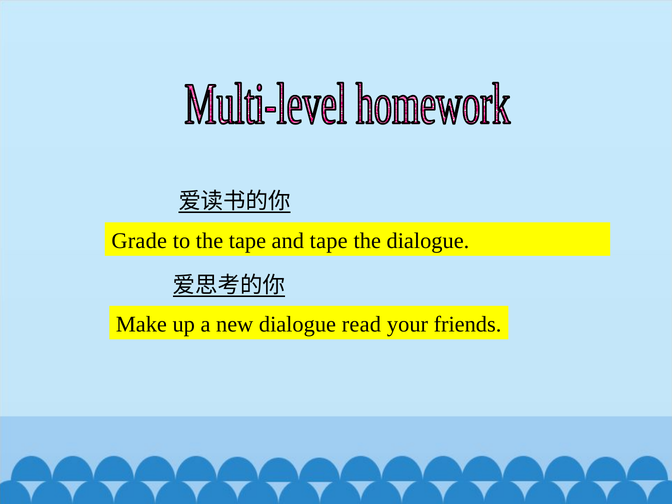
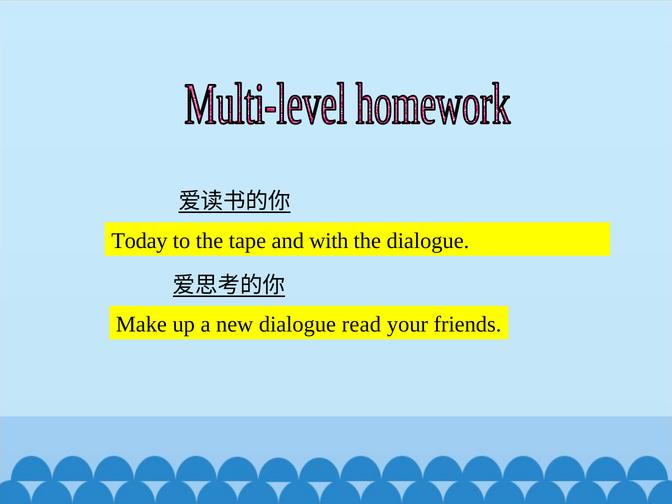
Grade: Grade -> Today
and tape: tape -> with
